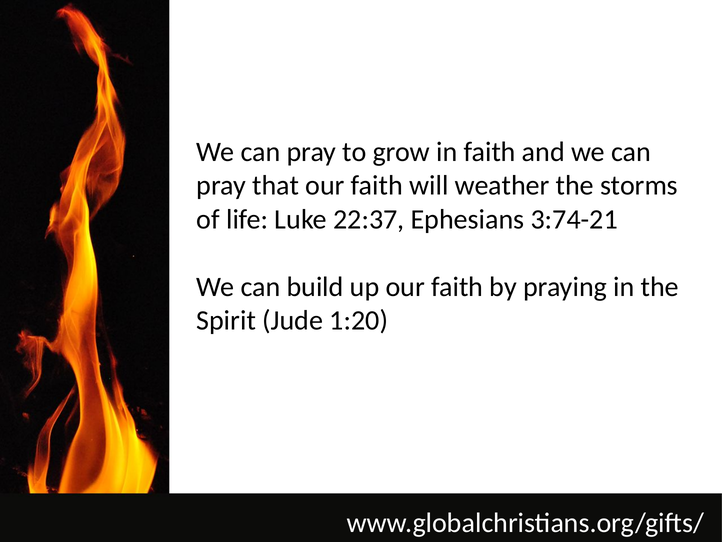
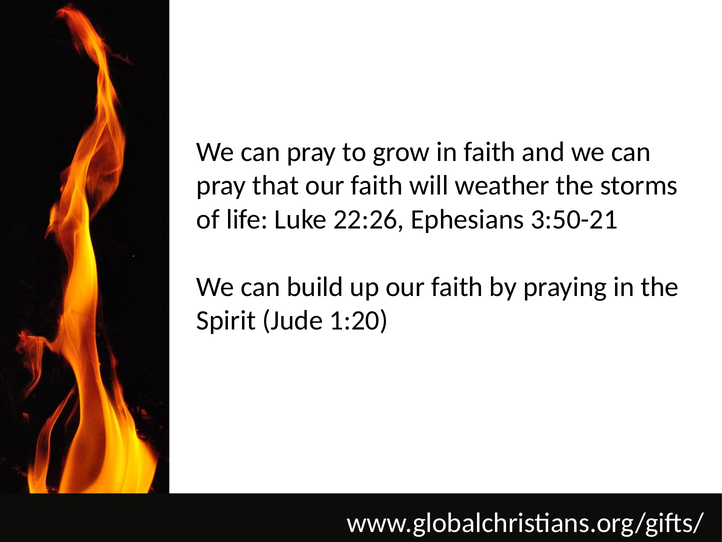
22:37: 22:37 -> 22:26
3:74-21: 3:74-21 -> 3:50-21
